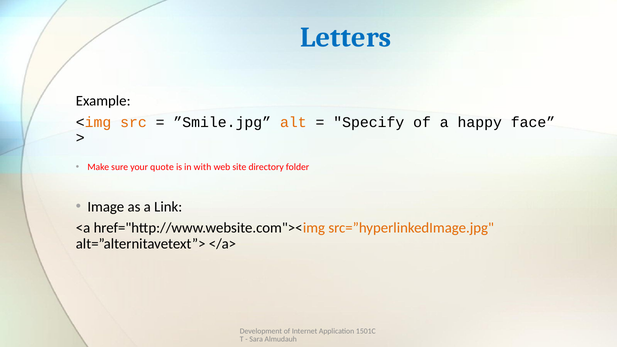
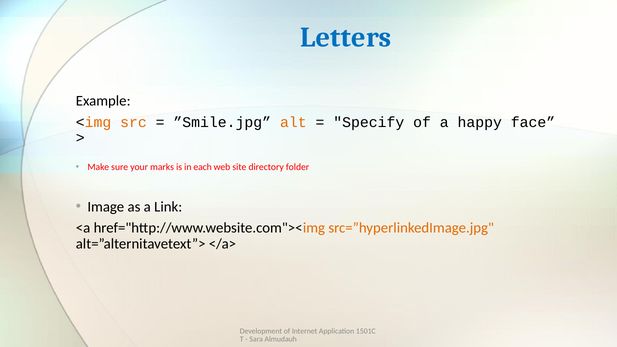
quote: quote -> marks
with: with -> each
